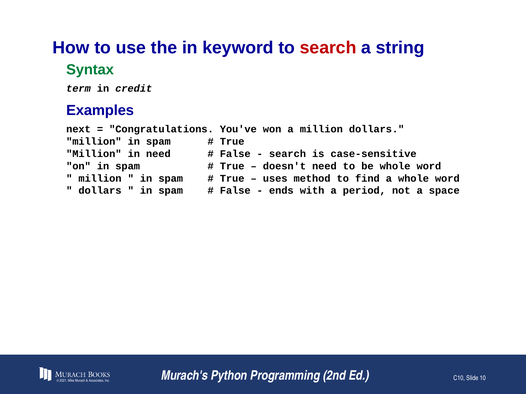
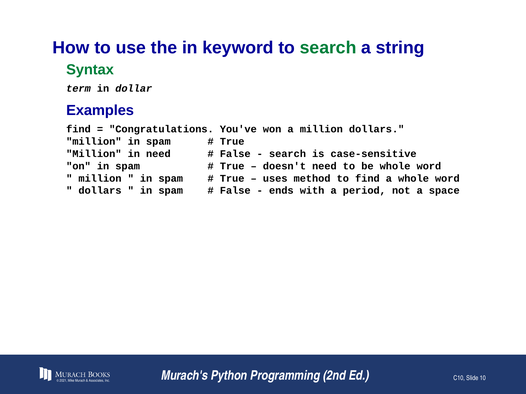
search at (328, 48) colour: red -> green
credit: credit -> dollar
next at (78, 129): next -> find
